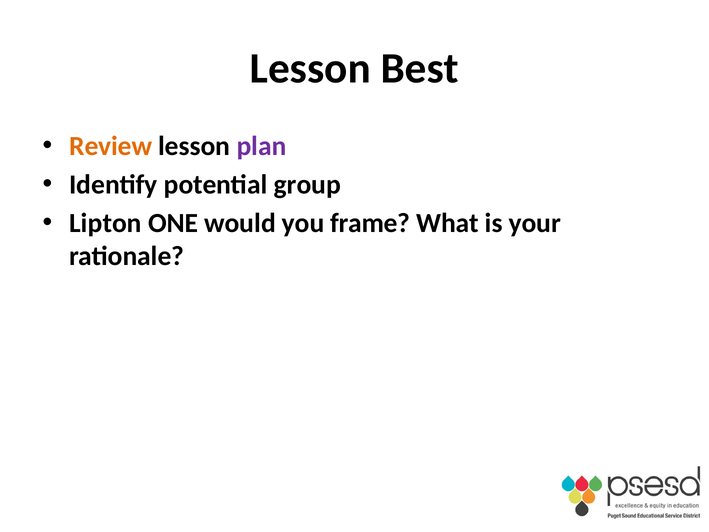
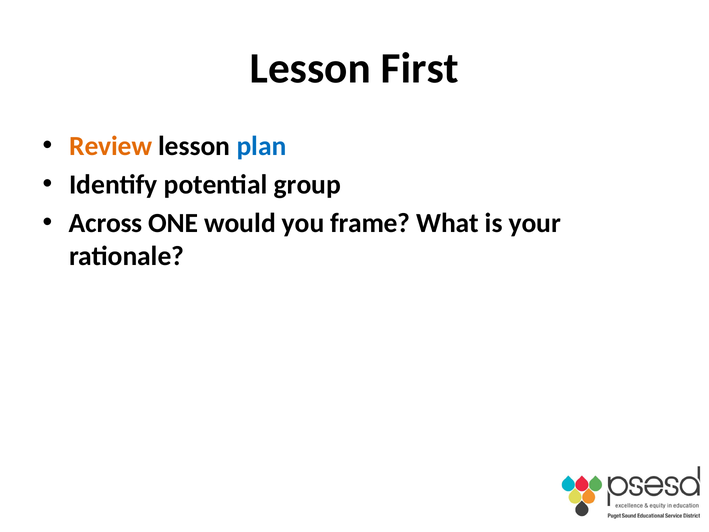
Best: Best -> First
plan colour: purple -> blue
Lipton: Lipton -> Across
